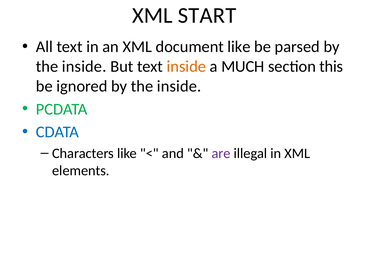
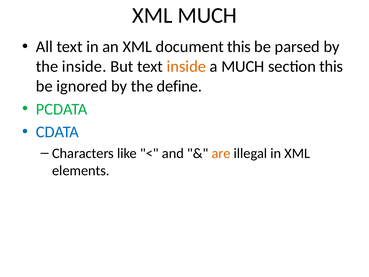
XML START: START -> MUCH
document like: like -> this
ignored by the inside: inside -> define
are colour: purple -> orange
